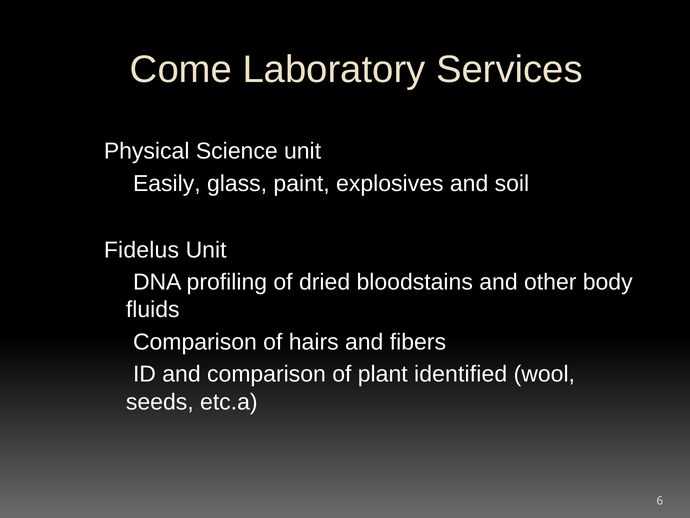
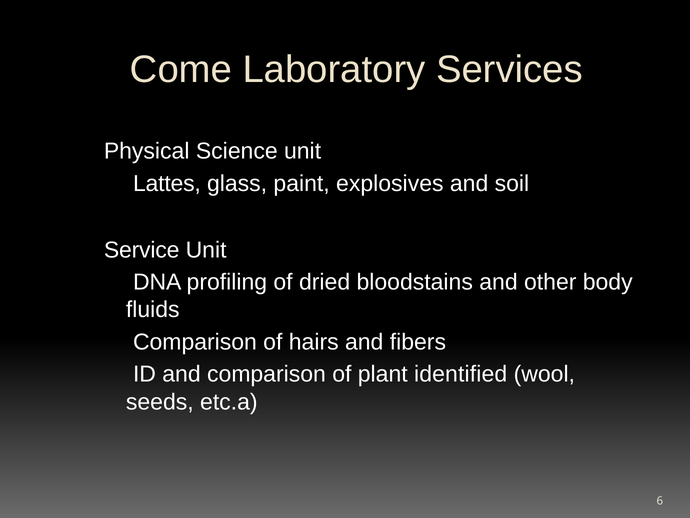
Easily: Easily -> Lattes
Fidelus: Fidelus -> Service
